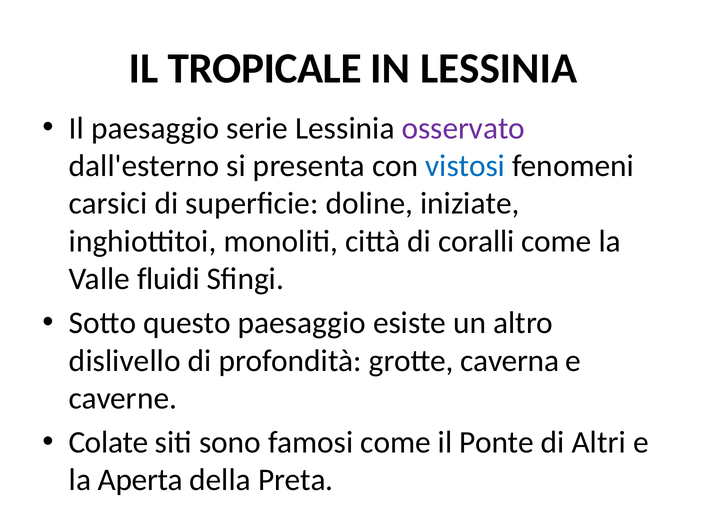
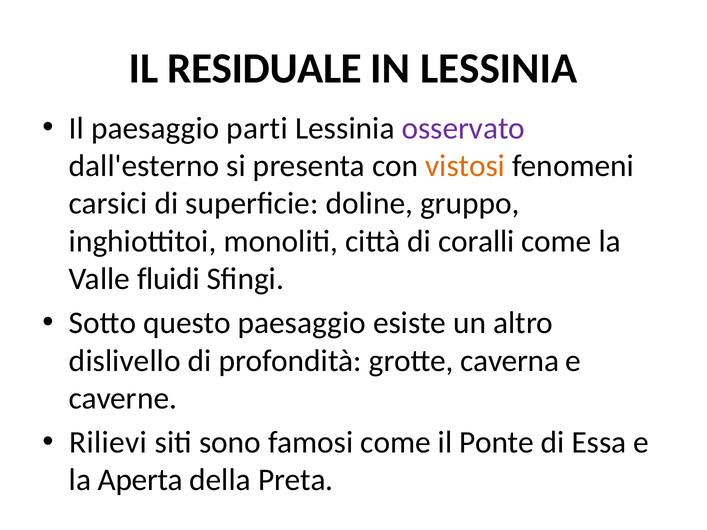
TROPICALE: TROPICALE -> RESIDUALE
serie: serie -> parti
vistosi colour: blue -> orange
iniziate: iniziate -> gruppo
Colate: Colate -> Rilievi
Altri: Altri -> Essa
